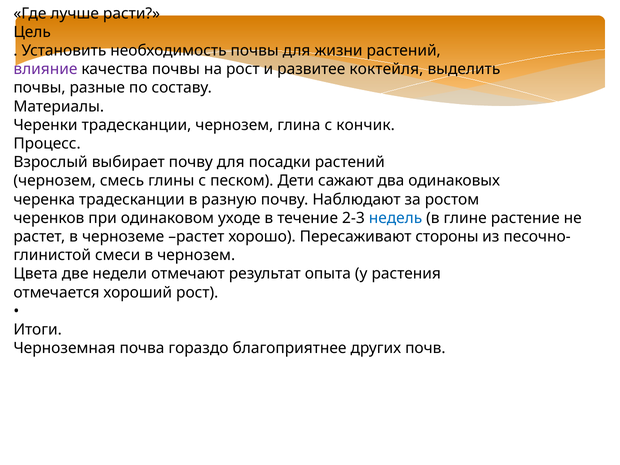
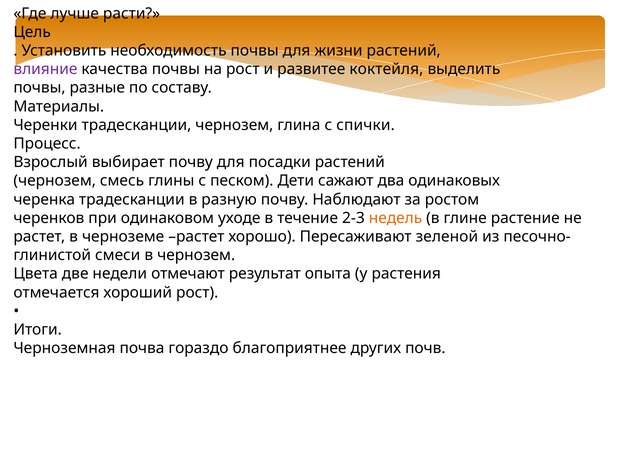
кончик: кончик -> спички
недель colour: blue -> orange
стороны: стороны -> зеленой
